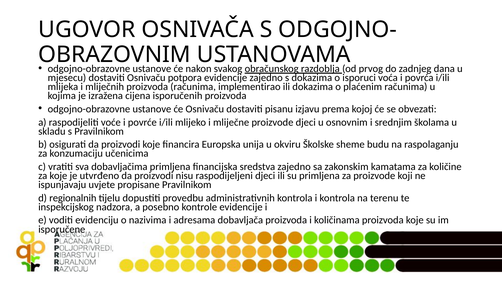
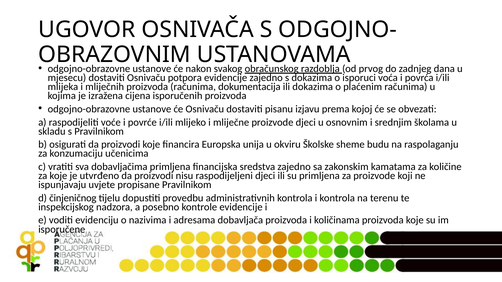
implementirao: implementirao -> dokumentacija
regionalnih: regionalnih -> činjeničnog
